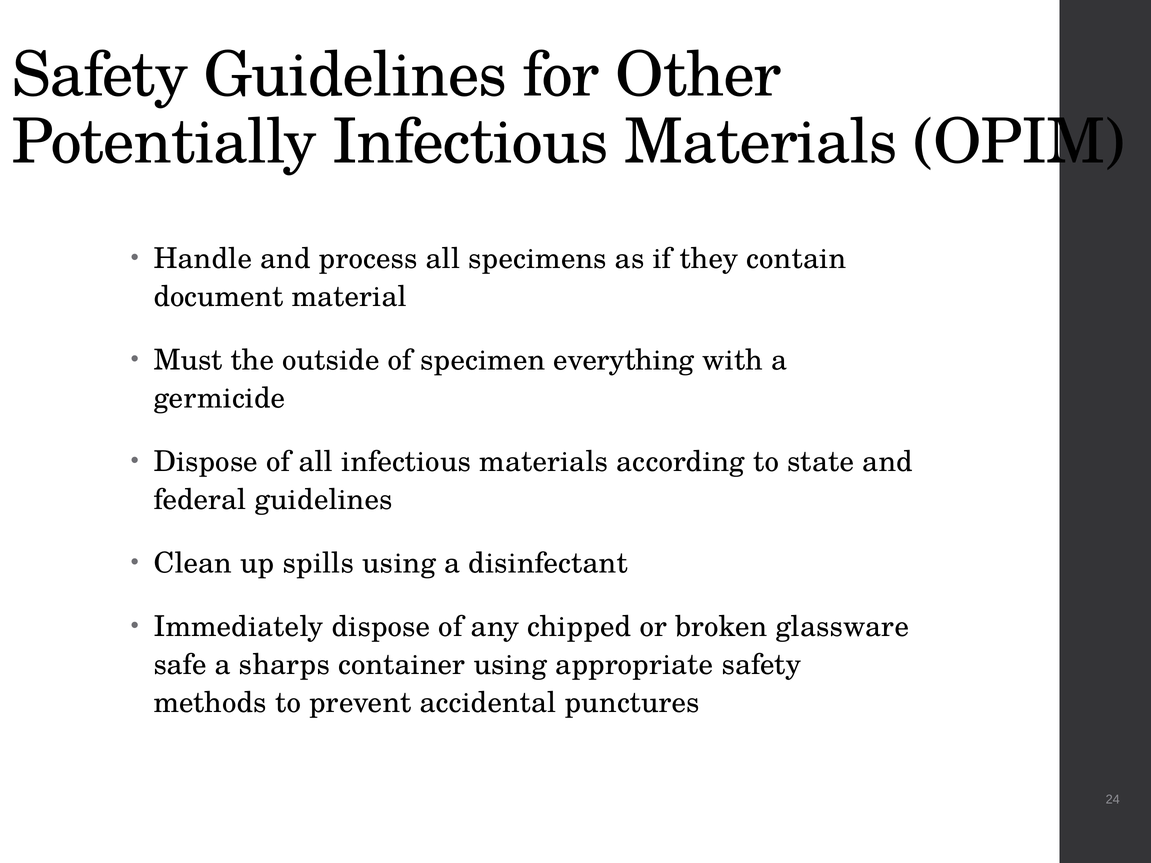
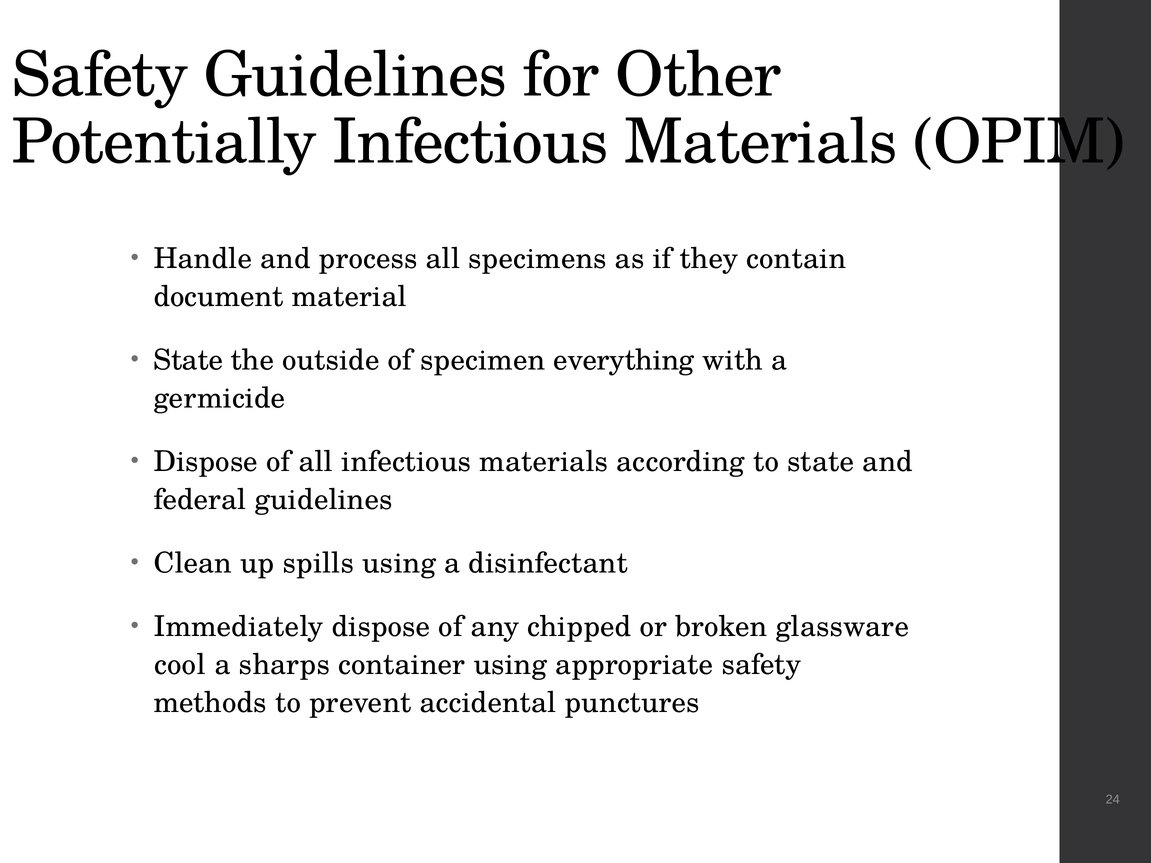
Must at (188, 360): Must -> State
safe: safe -> cool
